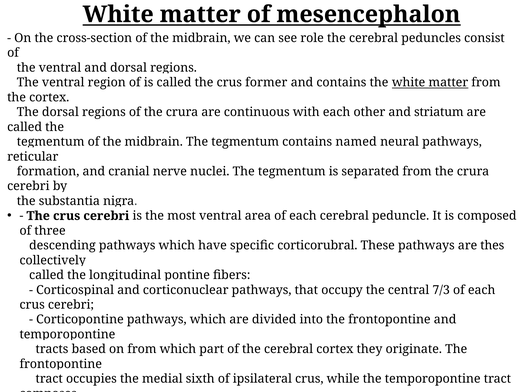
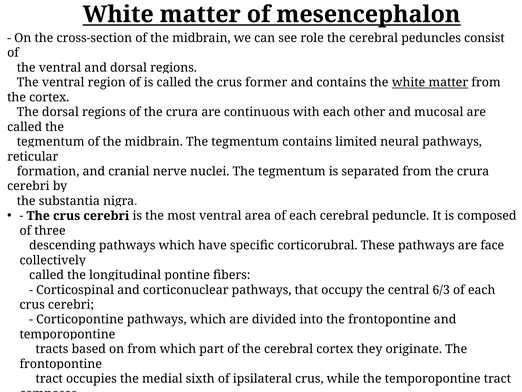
striatum: striatum -> mucosal
named: named -> limited
thes: thes -> face
7/3: 7/3 -> 6/3
